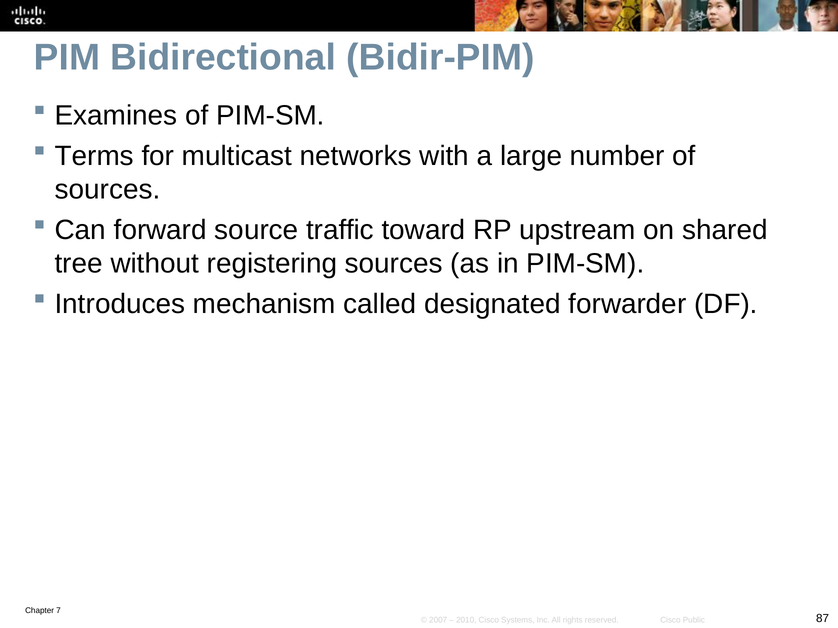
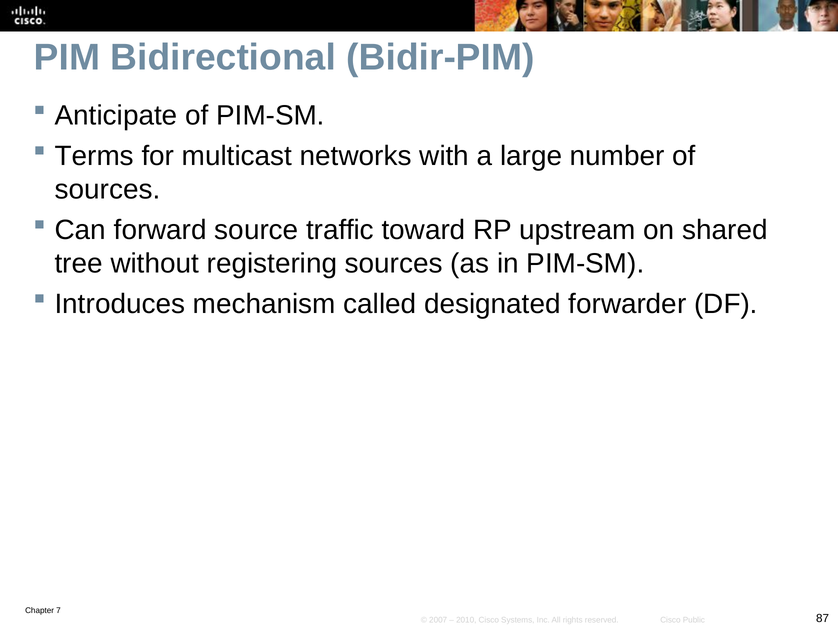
Examines: Examines -> Anticipate
